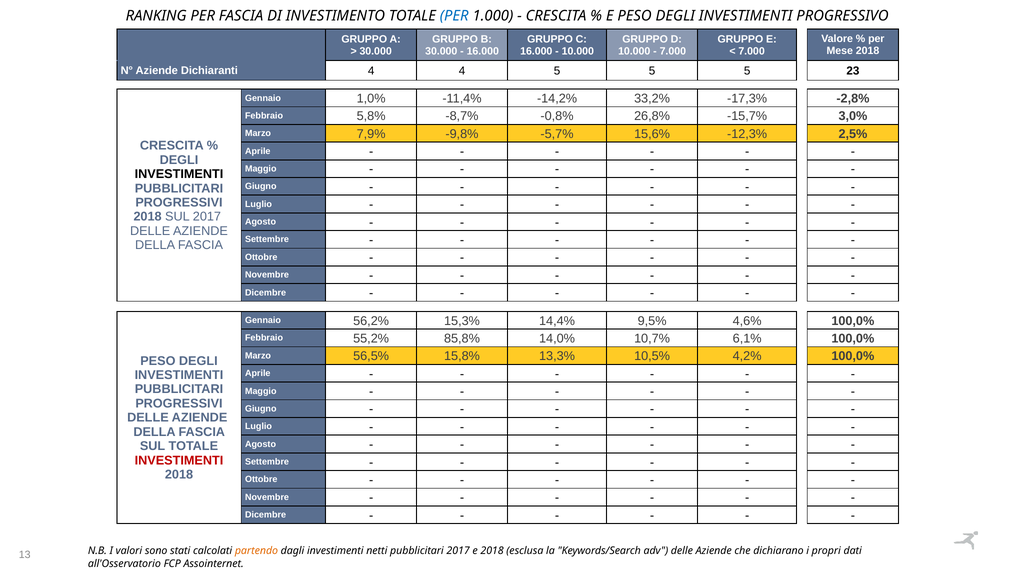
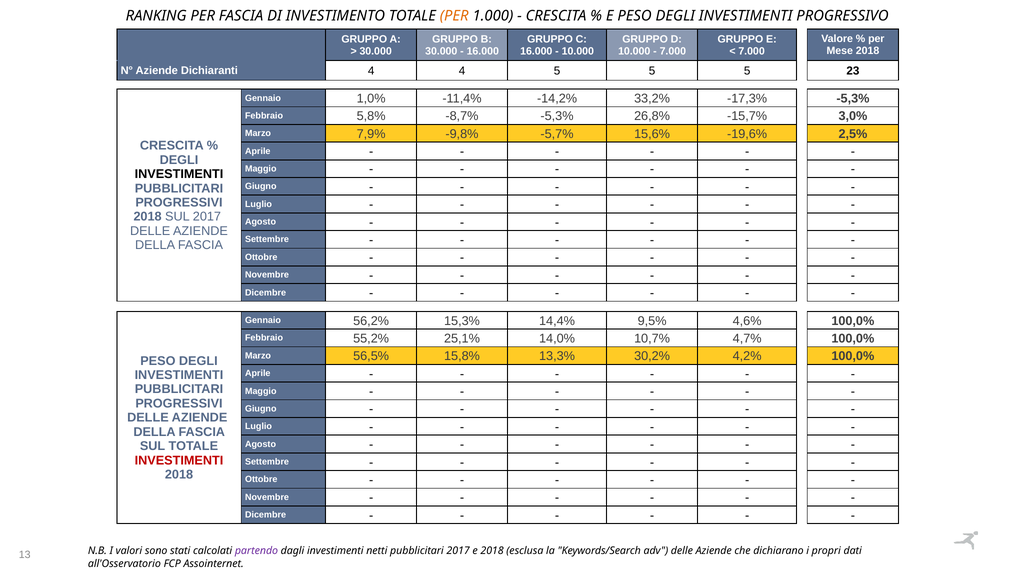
PER at (454, 16) colour: blue -> orange
-17,3% -2,8%: -2,8% -> -5,3%
-8,7% -0,8%: -0,8% -> -5,3%
-12,3%: -12,3% -> -19,6%
85,8%: 85,8% -> 25,1%
6,1%: 6,1% -> 4,7%
10,5%: 10,5% -> 30,2%
partendo colour: orange -> purple
